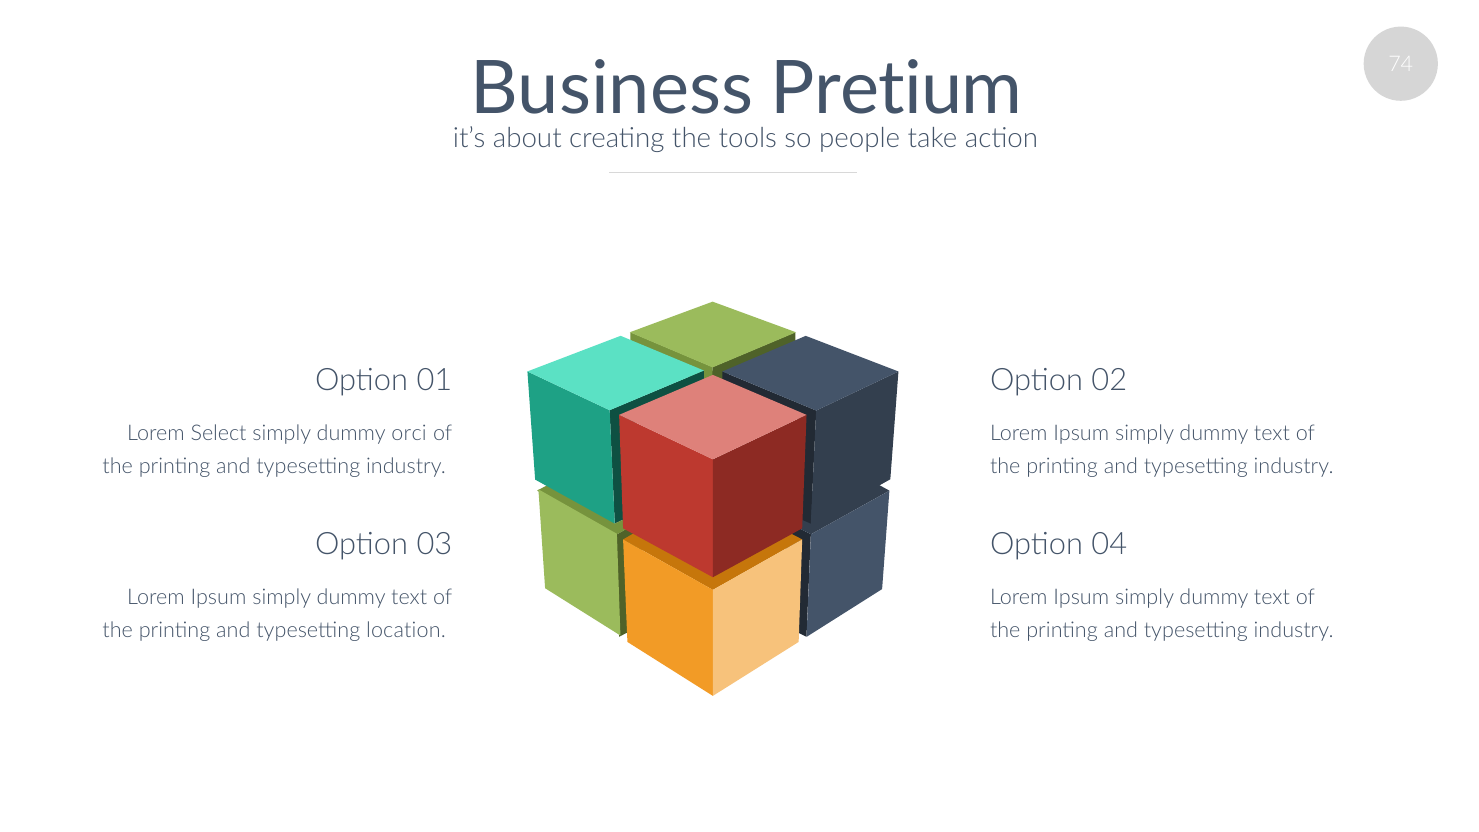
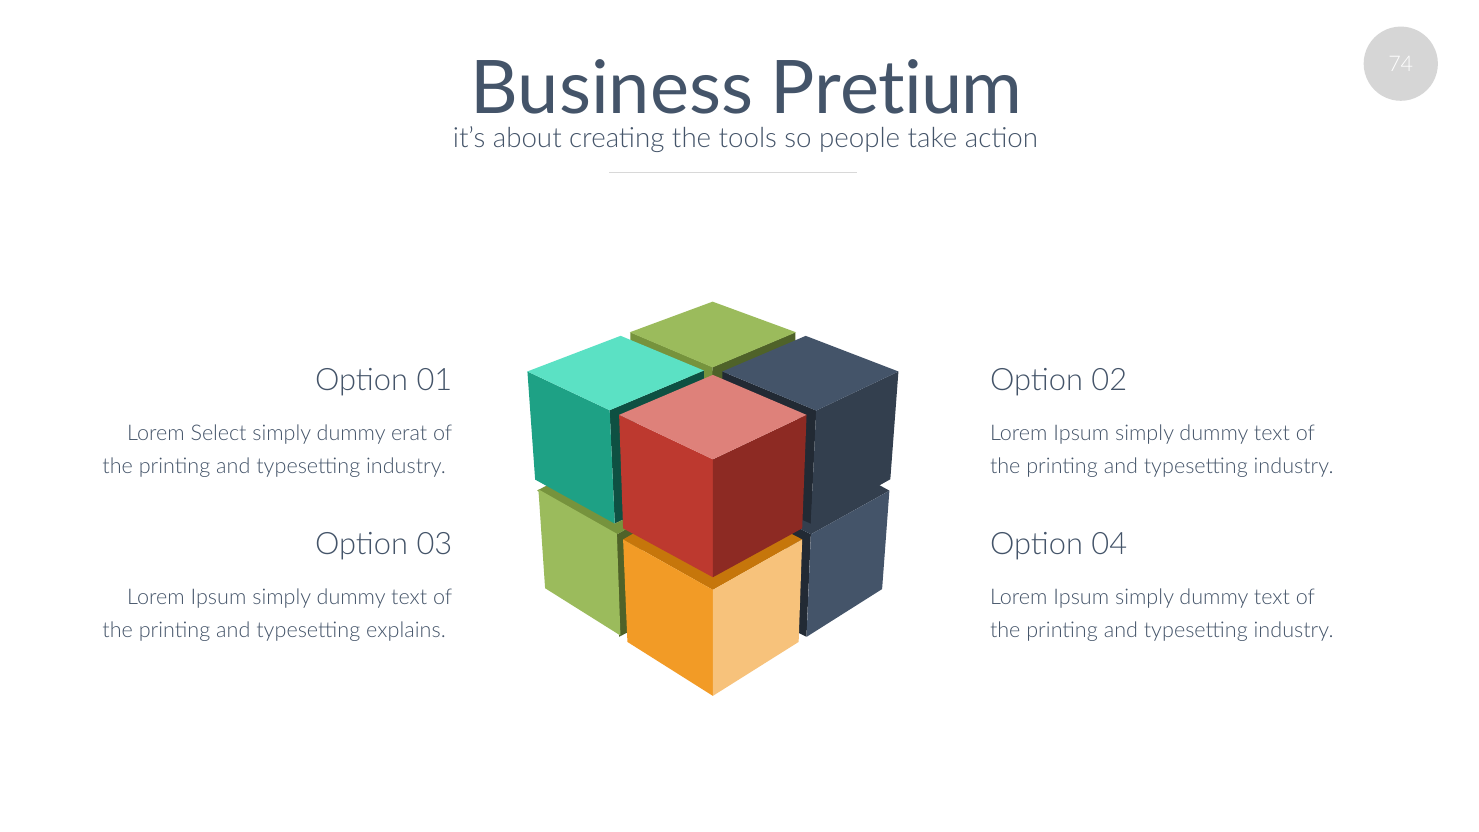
orci: orci -> erat
location: location -> explains
